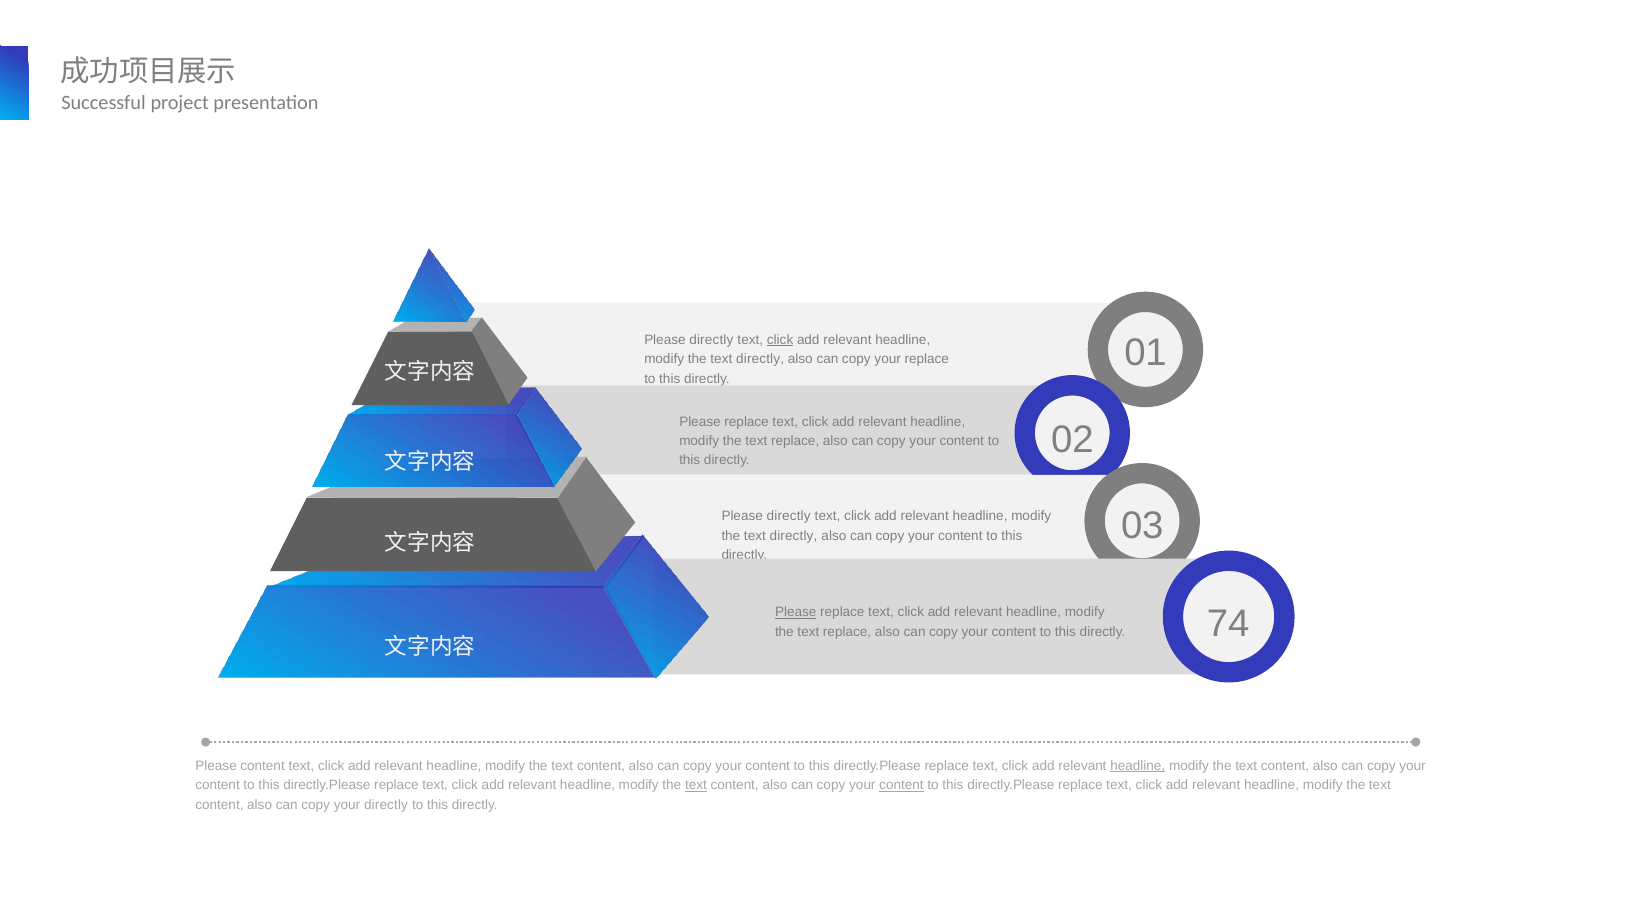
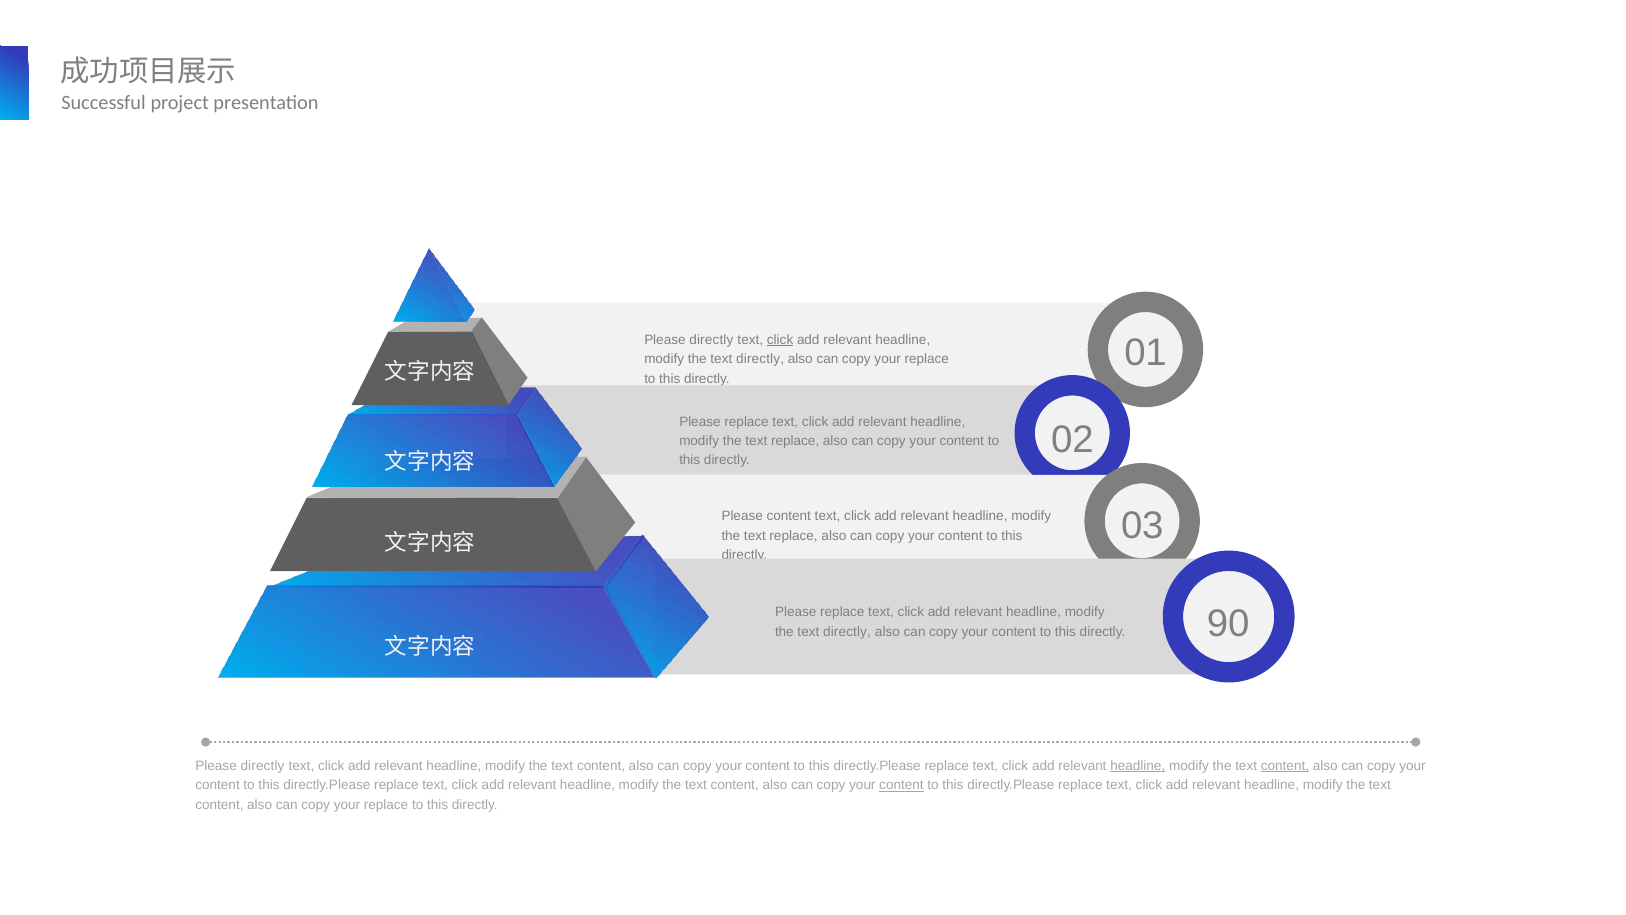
directly at (789, 516): directly -> content
directly at (793, 536): directly -> replace
Please at (796, 612) underline: present -> none
replace at (847, 632): replace -> directly
74: 74 -> 90
content at (263, 766): content -> directly
content at (1285, 766) underline: none -> present
text at (696, 785) underline: present -> none
directly at (386, 805): directly -> replace
